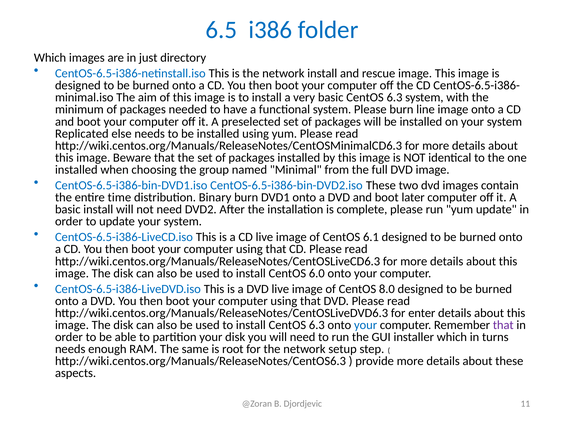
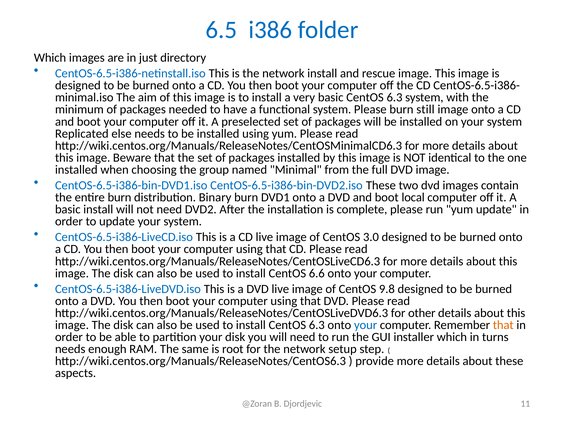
line: line -> still
entire time: time -> burn
later: later -> local
6.1: 6.1 -> 3.0
6.0: 6.0 -> 6.6
8.0: 8.0 -> 9.8
enter: enter -> other
that at (503, 325) colour: purple -> orange
